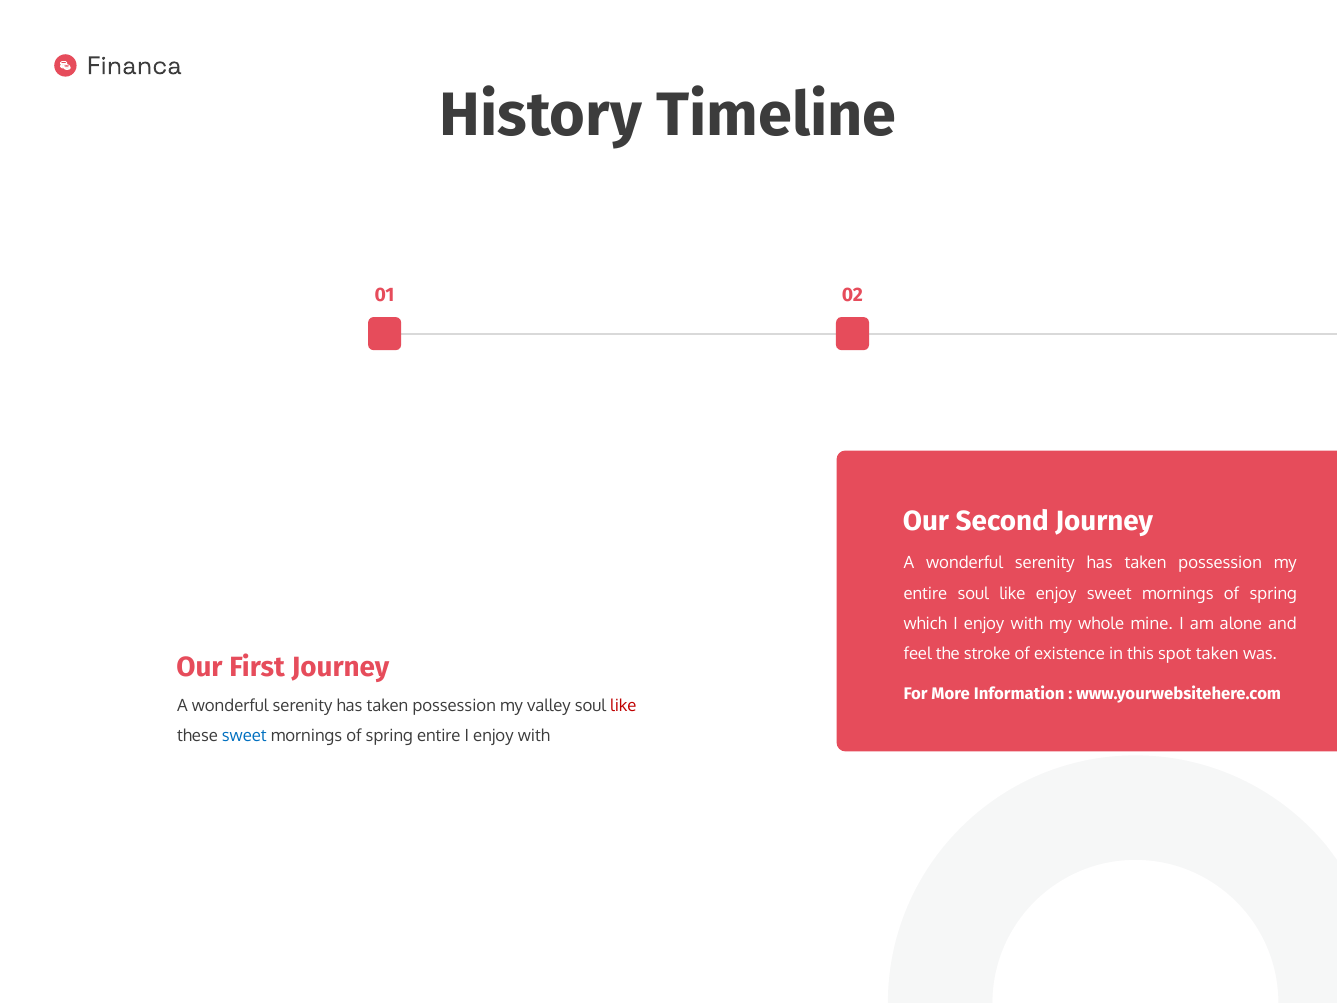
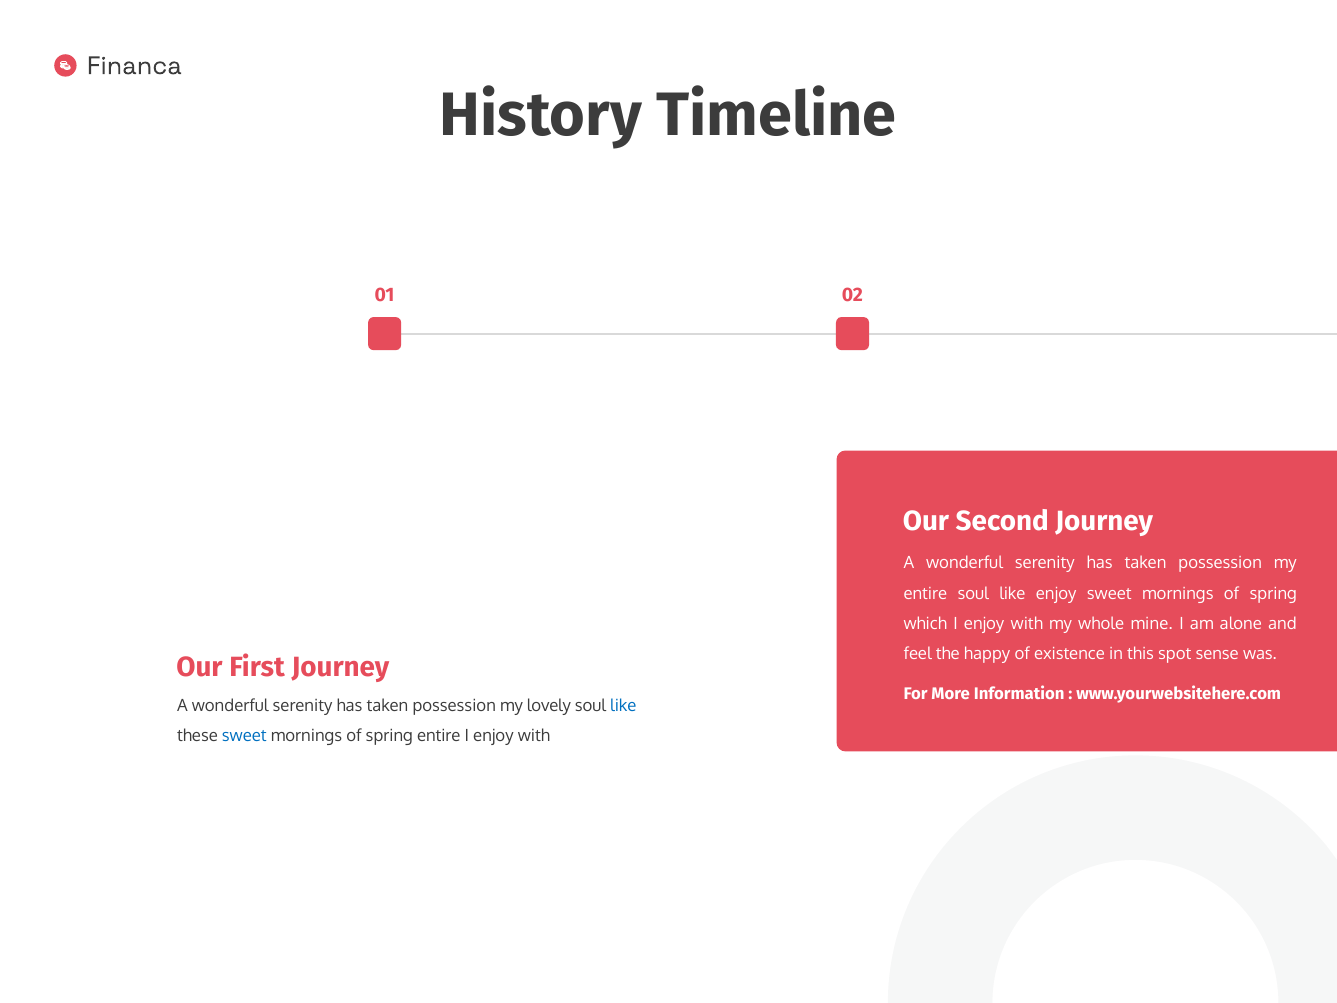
stroke: stroke -> happy
spot taken: taken -> sense
valley: valley -> lovely
like at (623, 705) colour: red -> blue
